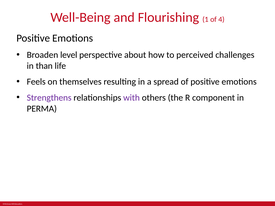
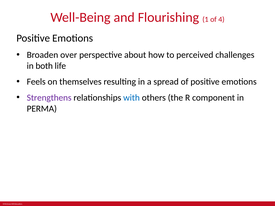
level: level -> over
than: than -> both
with colour: purple -> blue
